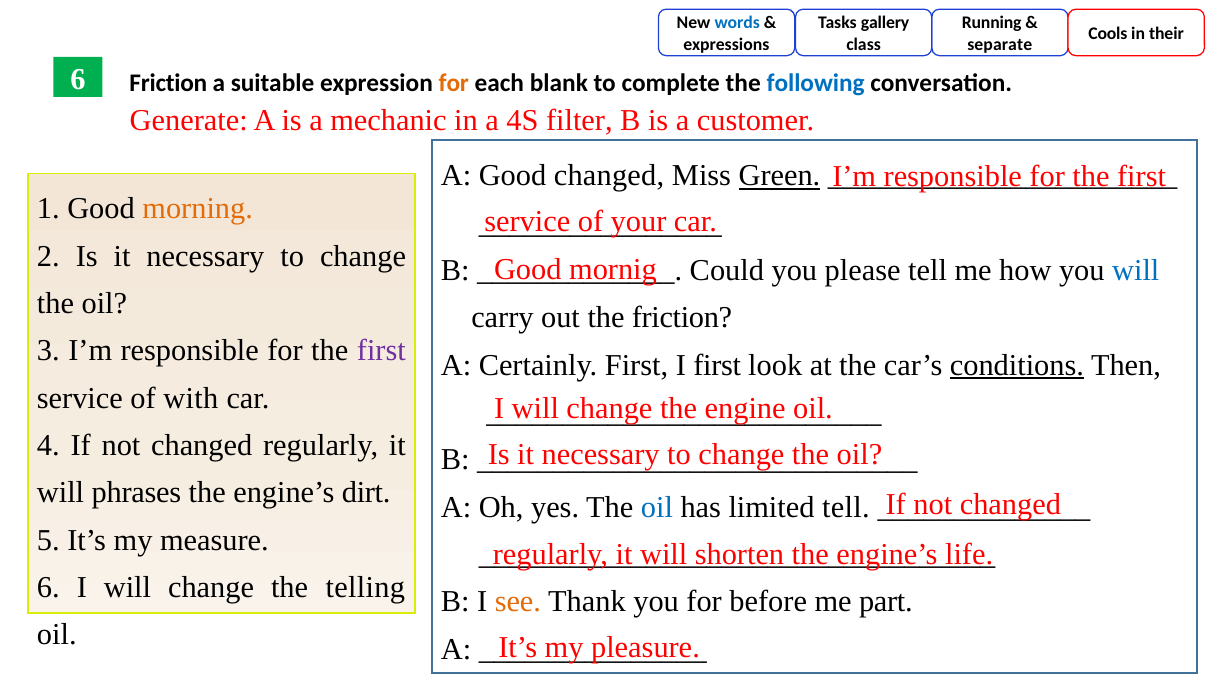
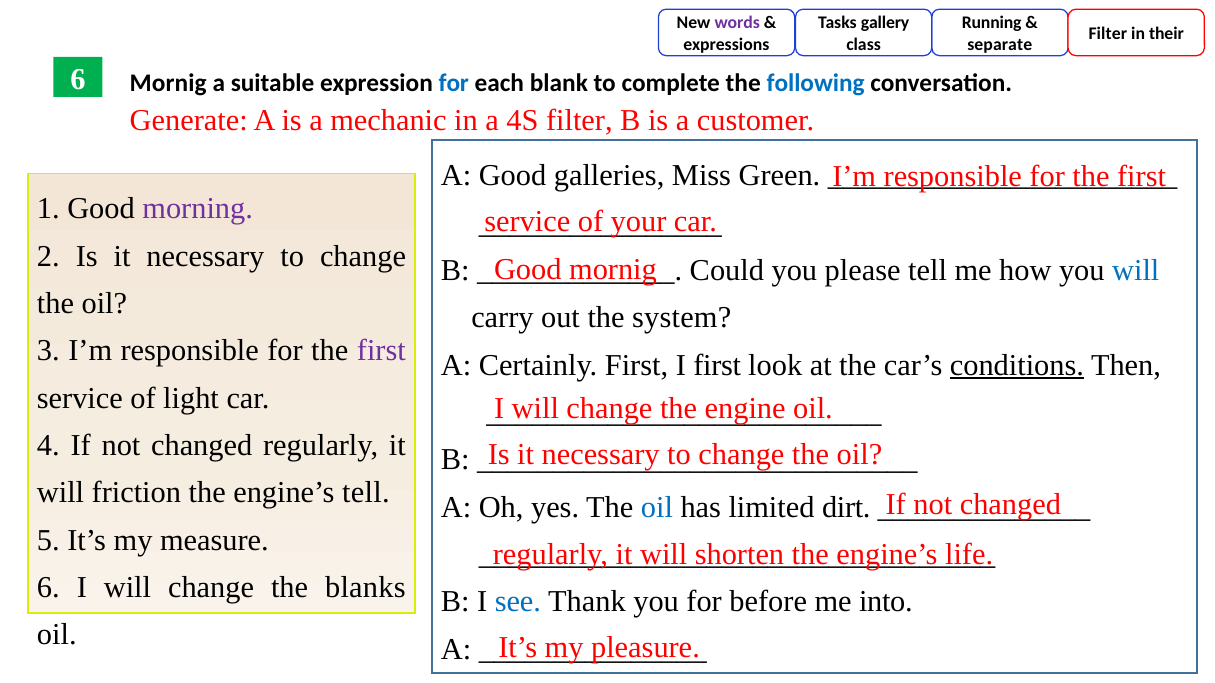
words colour: blue -> purple
Cools at (1108, 34): Cools -> Filter
Friction at (168, 83): Friction -> Mornig
for at (454, 83) colour: orange -> blue
Good changed: changed -> galleries
Green underline: present -> none
morning colour: orange -> purple
the friction: friction -> system
with: with -> light
phrases: phrases -> friction
engine’s dirt: dirt -> tell
limited tell: tell -> dirt
telling: telling -> blanks
see colour: orange -> blue
part: part -> into
